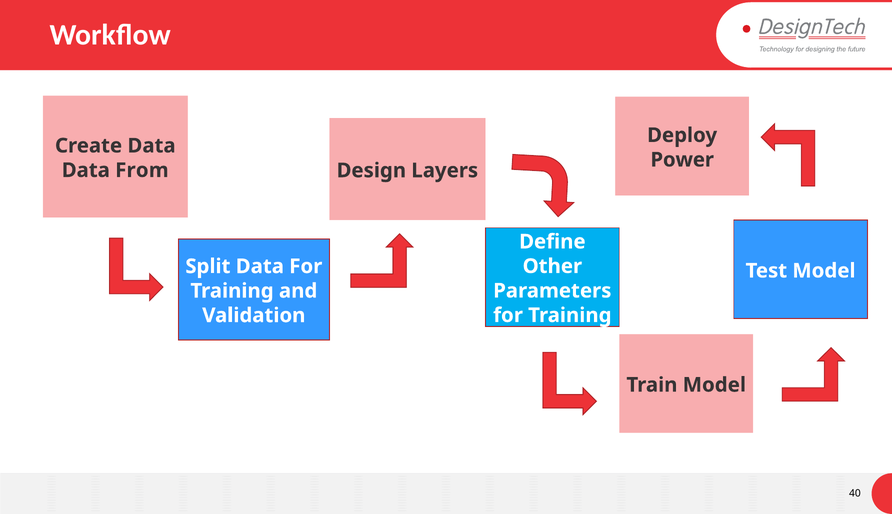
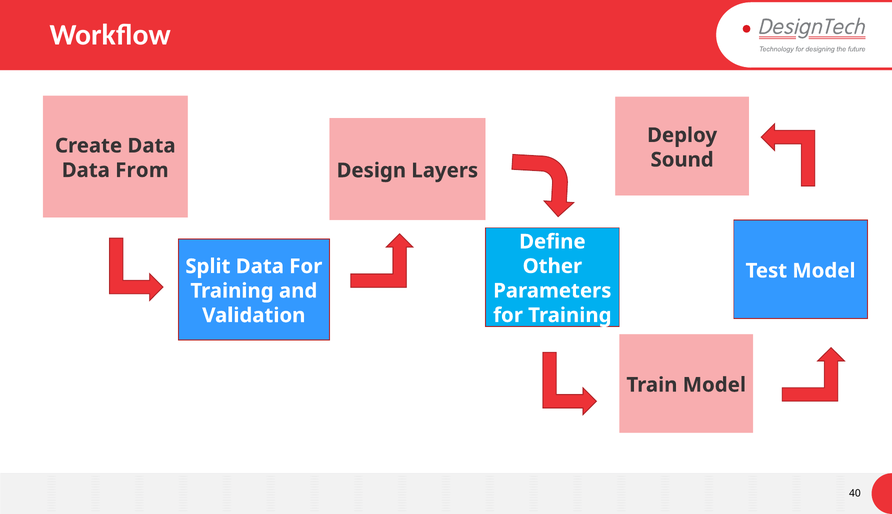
Power: Power -> Sound
